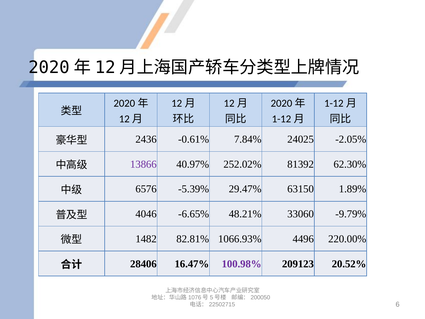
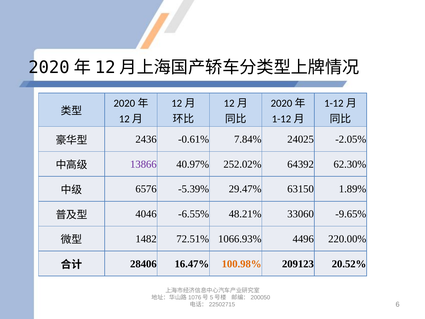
81392: 81392 -> 64392
-6.65%: -6.65% -> -6.55%
-9.79%: -9.79% -> -9.65%
82.81%: 82.81% -> 72.51%
100.98% colour: purple -> orange
